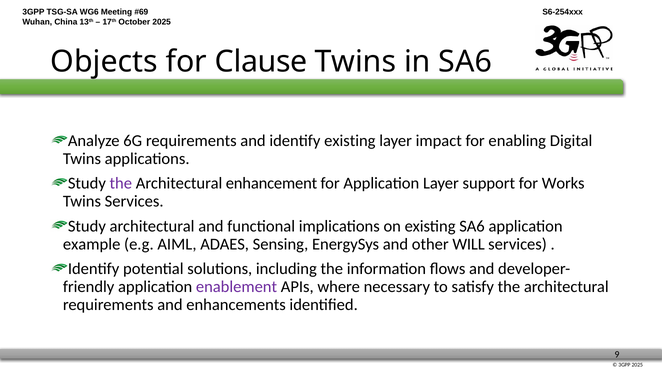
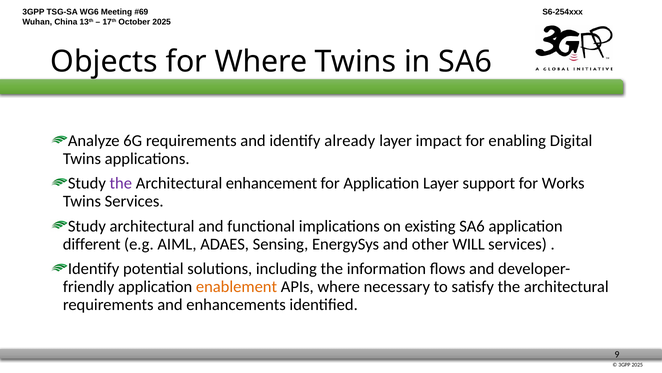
for Clause: Clause -> Where
identify existing: existing -> already
example: example -> different
enablement colour: purple -> orange
